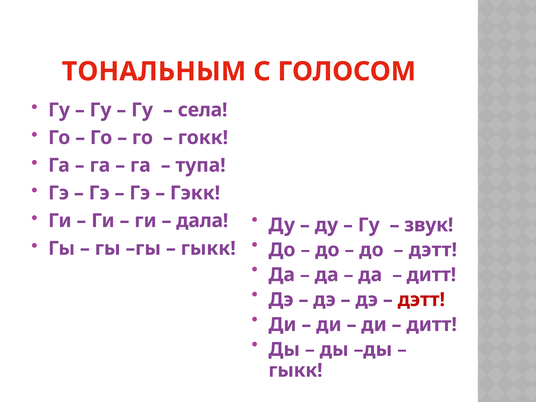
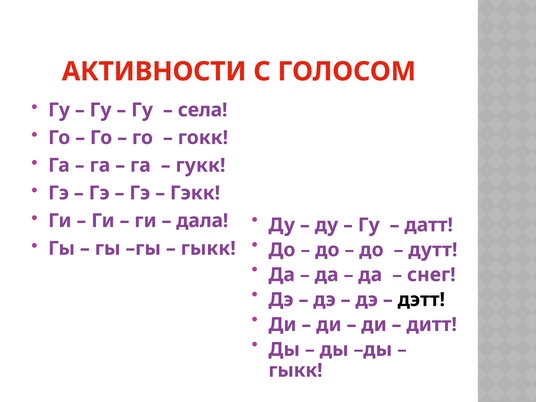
ТОНАЛЬНЫМ: ТОНАЛЬНЫМ -> АКТИВНОСТИ
тупа: тупа -> гукк
звук: звук -> датт
дэтт at (433, 250): дэтт -> дутт
дитт at (431, 275): дитт -> снег
дэтт at (421, 300) colour: red -> black
